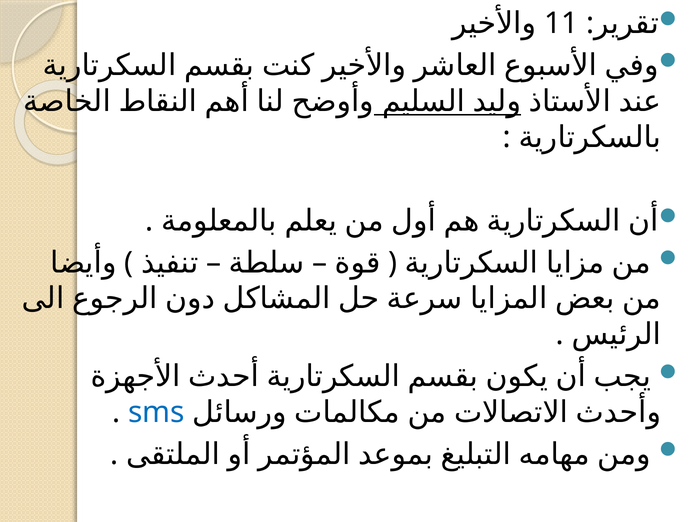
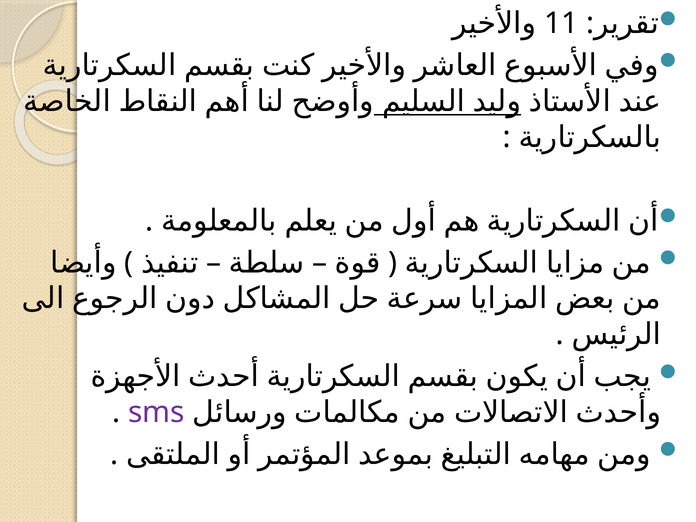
sms colour: blue -> purple
